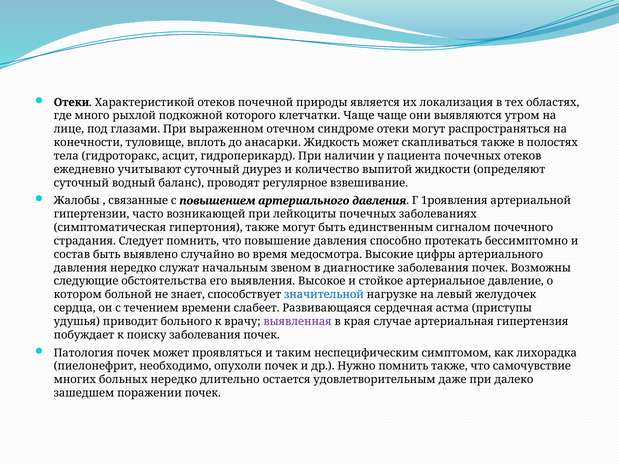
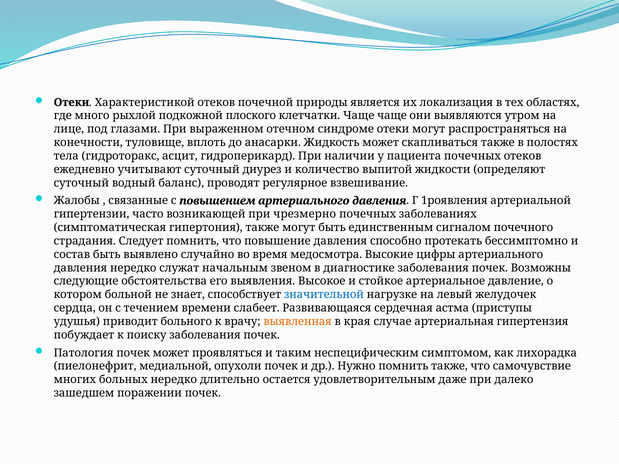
которого: которого -> плоского
лейкоциты: лейкоциты -> чрезмерно
выявленная colour: purple -> orange
необходимо: необходимо -> медиальной
